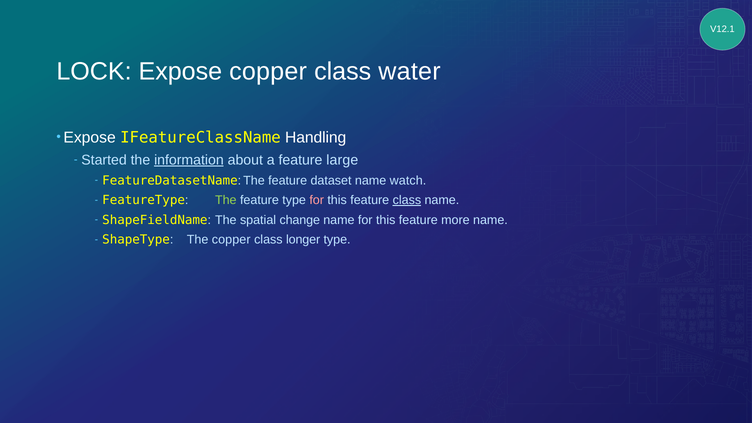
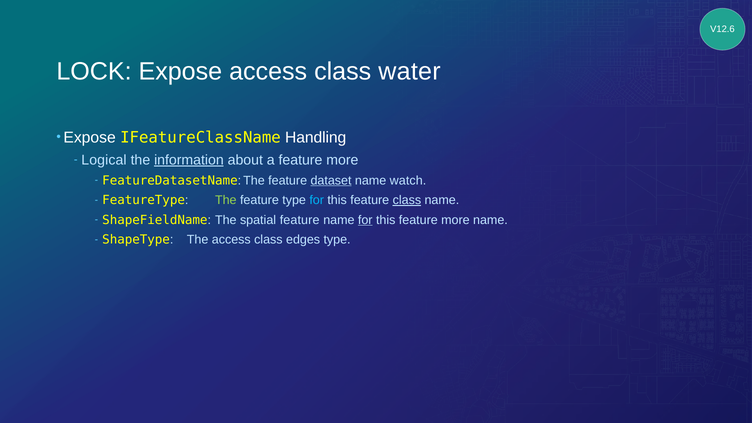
V12.1: V12.1 -> V12.6
Expose copper: copper -> access
Started: Started -> Logical
a feature large: large -> more
dataset underline: none -> present
for at (317, 200) colour: pink -> light blue
spatial change: change -> feature
for at (365, 220) underline: none -> present
The copper: copper -> access
longer: longer -> edges
